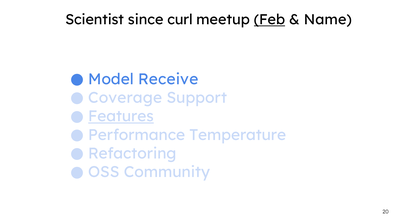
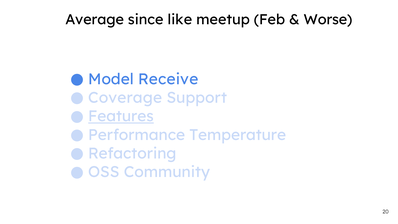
Scientist: Scientist -> Average
curl: curl -> like
Feb underline: present -> none
Name: Name -> Worse
